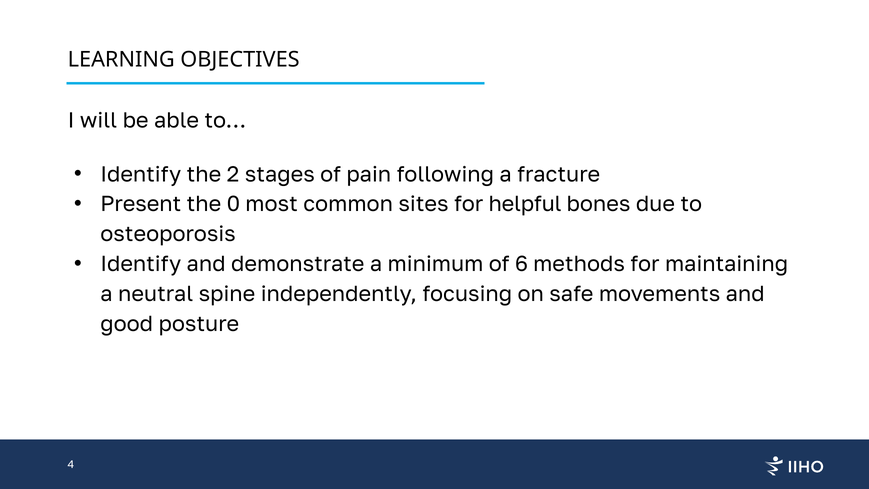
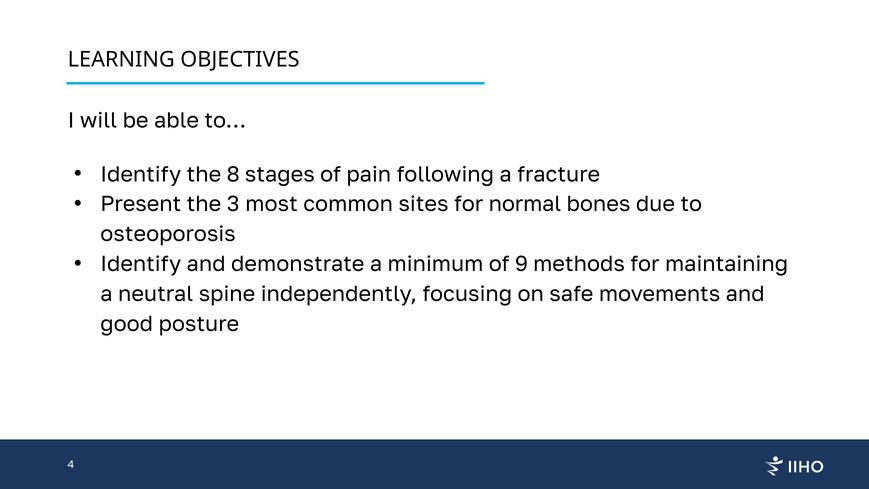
2: 2 -> 8
0: 0 -> 3
helpful: helpful -> normal
6: 6 -> 9
